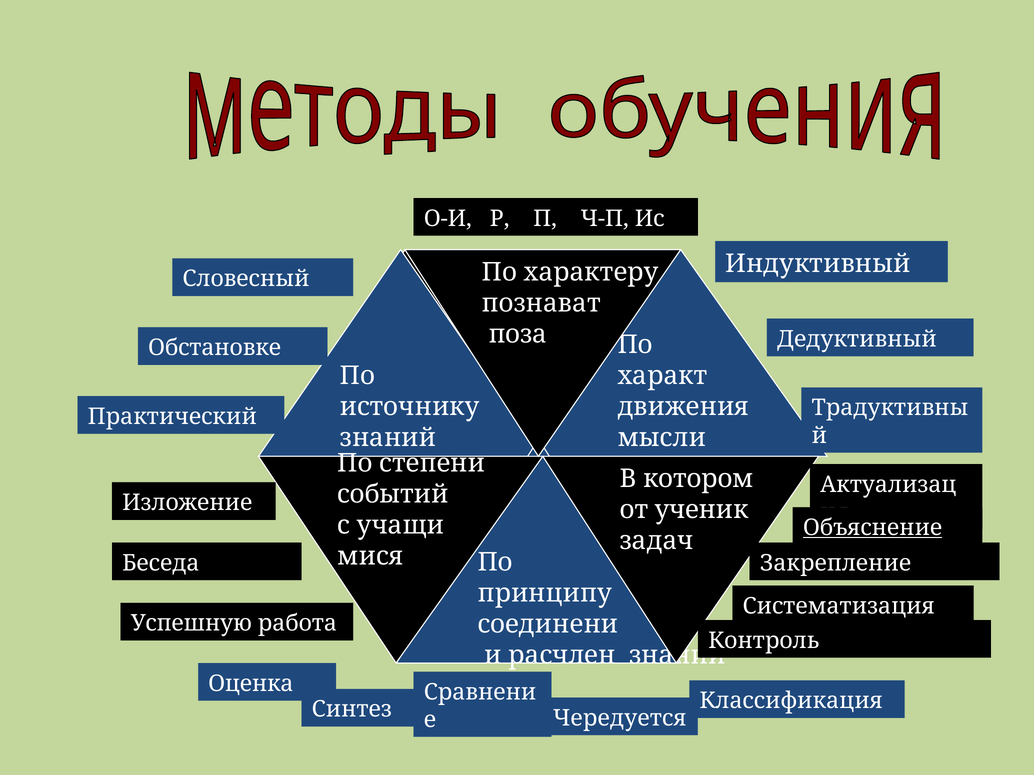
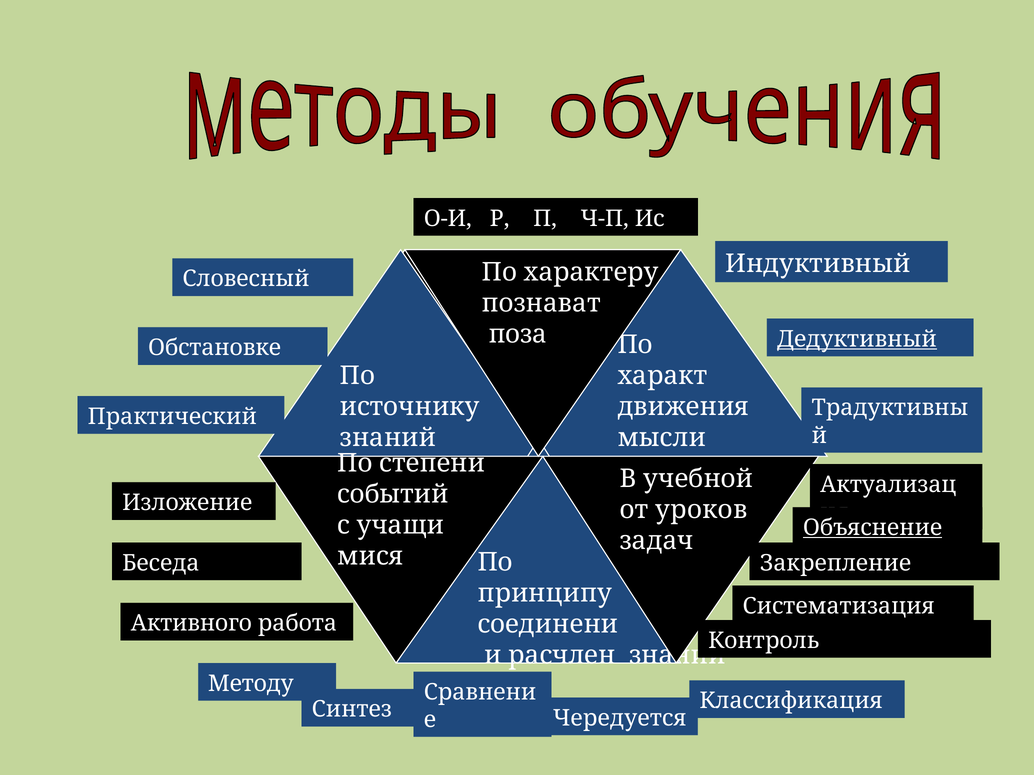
Дедуктивный underline: none -> present
котором: котором -> учебной
ученик: ученик -> уроков
Успешную: Успешную -> Активного
Оценка: Оценка -> Методу
